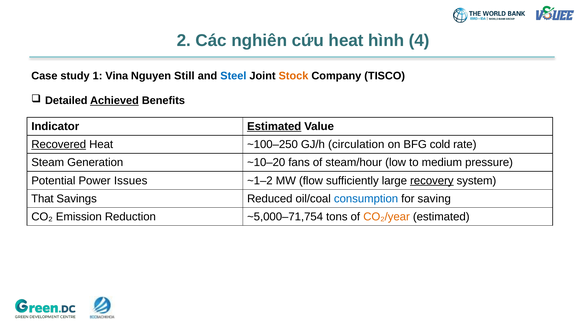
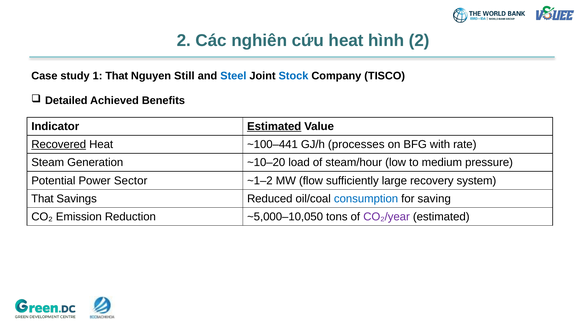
hình 4: 4 -> 2
1 Vina: Vina -> That
Stock colour: orange -> blue
Achieved underline: present -> none
~100–250: ~100–250 -> ~100–441
circulation: circulation -> processes
cold: cold -> with
fans: fans -> load
Issues: Issues -> Sector
recovery underline: present -> none
~5,000–71,754: ~5,000–71,754 -> ~5,000–10,050
CO₂/year colour: orange -> purple
